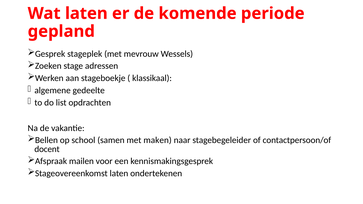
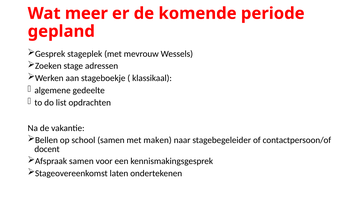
Wat laten: laten -> meer
Afspraak mailen: mailen -> samen
